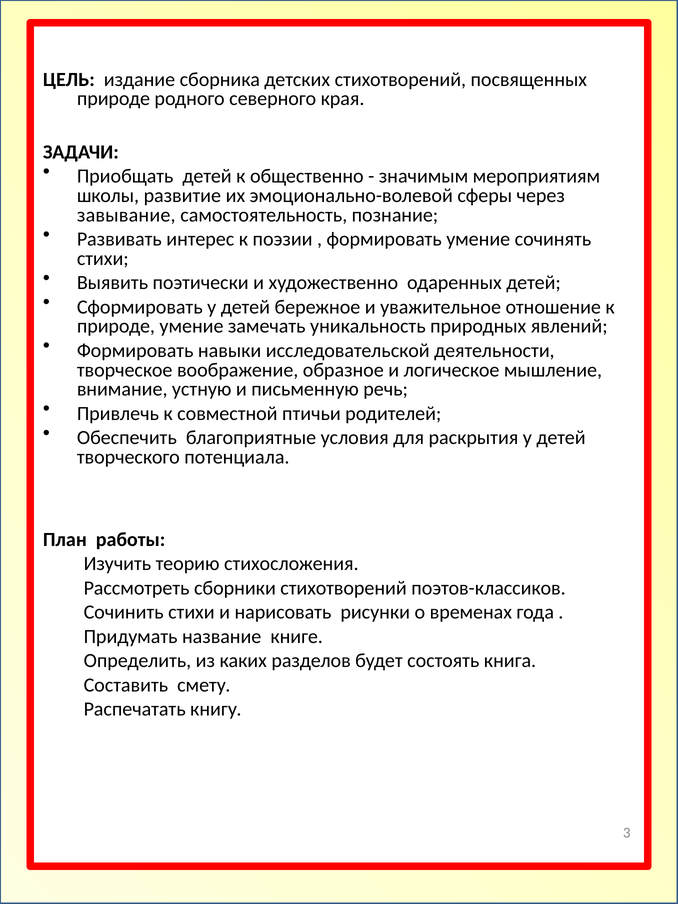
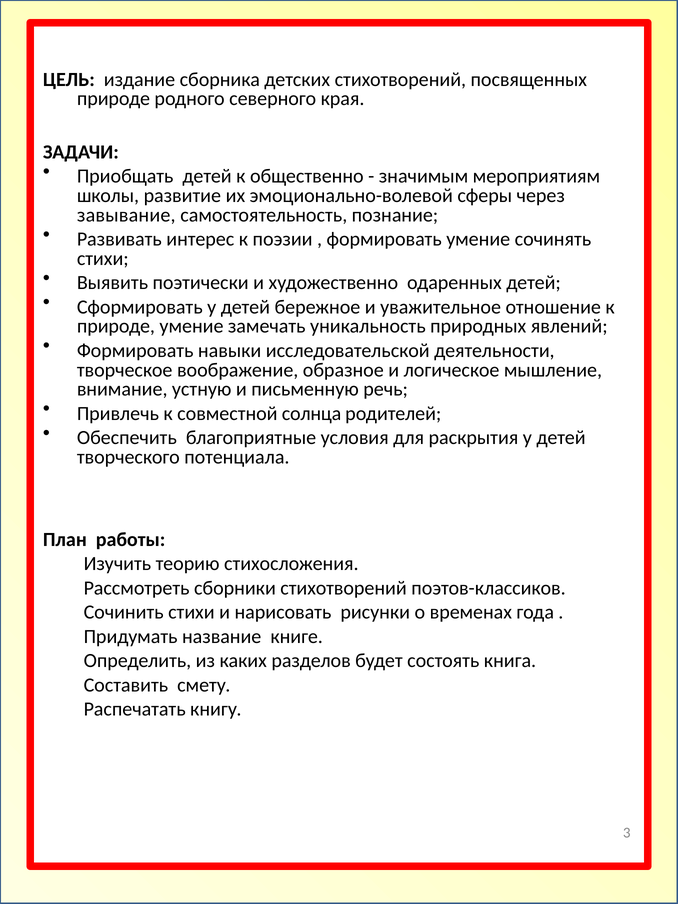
птичьи: птичьи -> солнца
